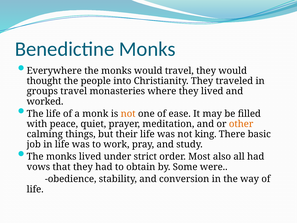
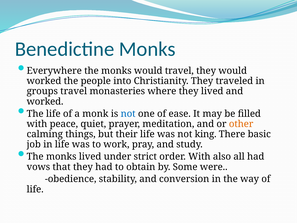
thought at (44, 81): thought -> worked
not at (128, 114) colour: orange -> blue
order Most: Most -> With
